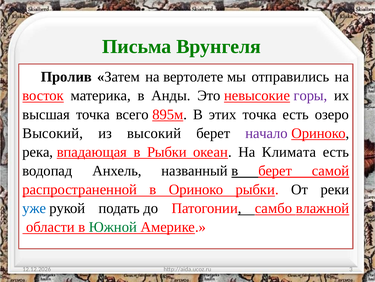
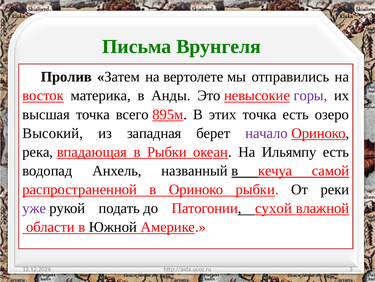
из высокий: высокий -> западная
Климата: Климата -> Ильямпу
в берет: берет -> кечуа
уже colour: blue -> purple
самбо: самбо -> сухой
Южной colour: green -> black
